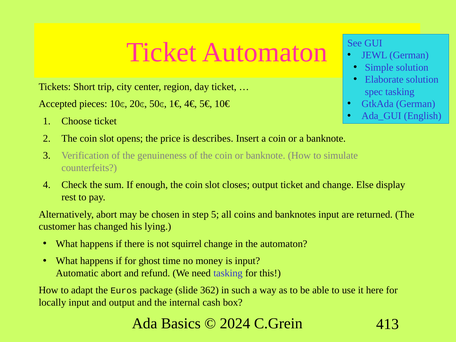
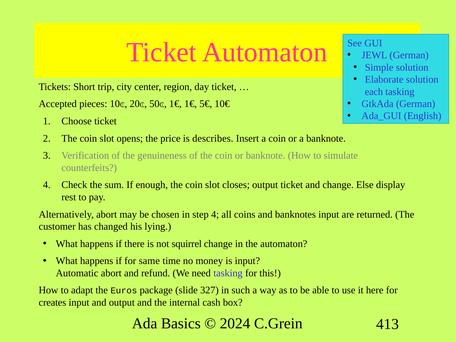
spec: spec -> each
1€ 4€: 4€ -> 1€
step 5: 5 -> 4
ghost: ghost -> same
362: 362 -> 327
locally: locally -> creates
